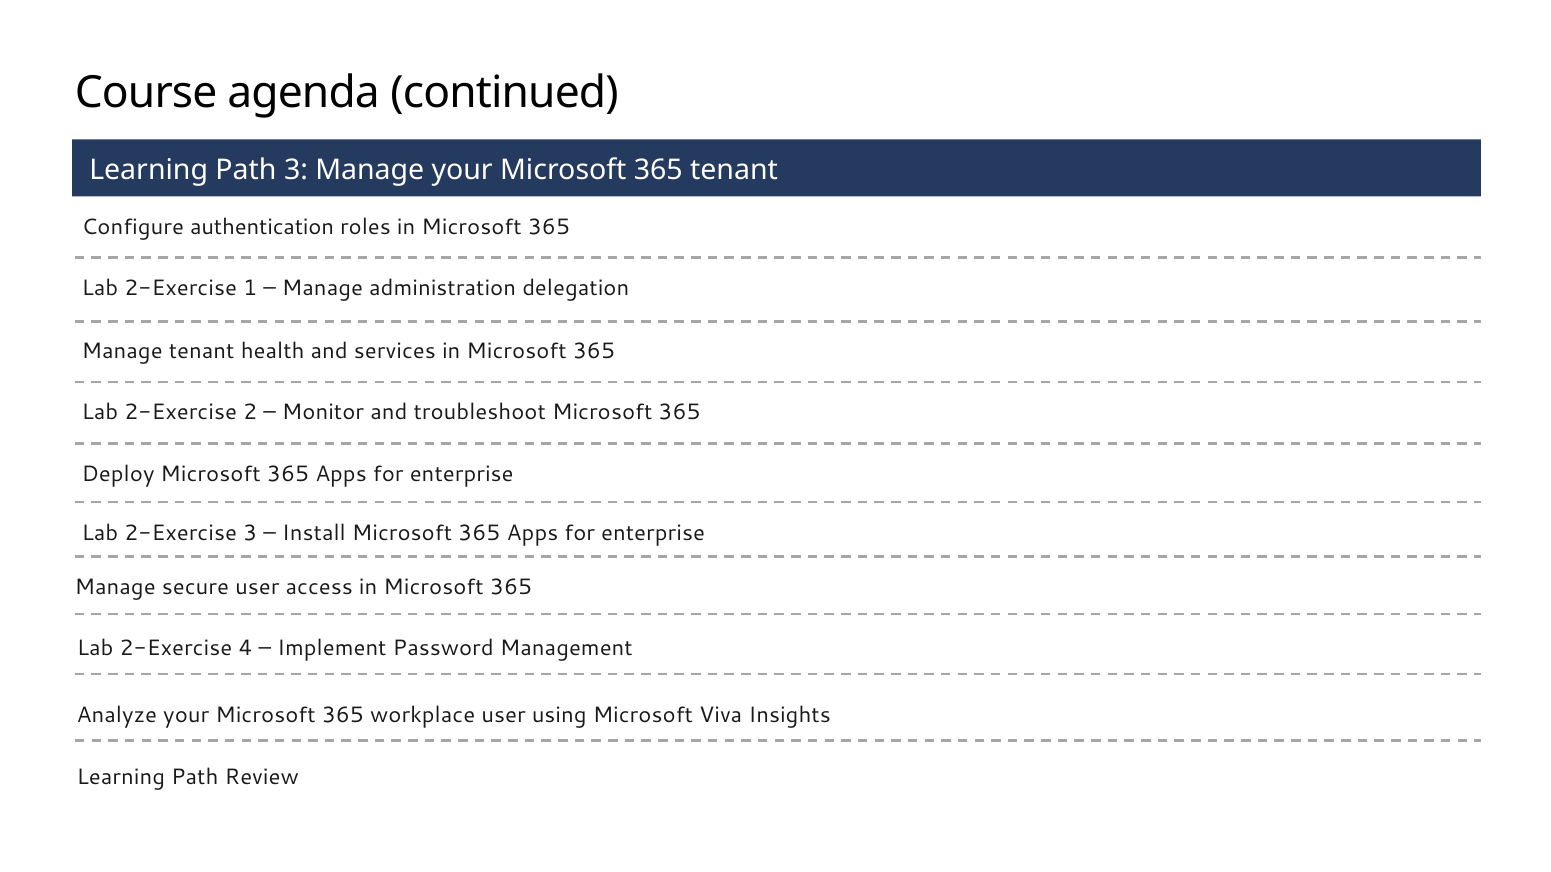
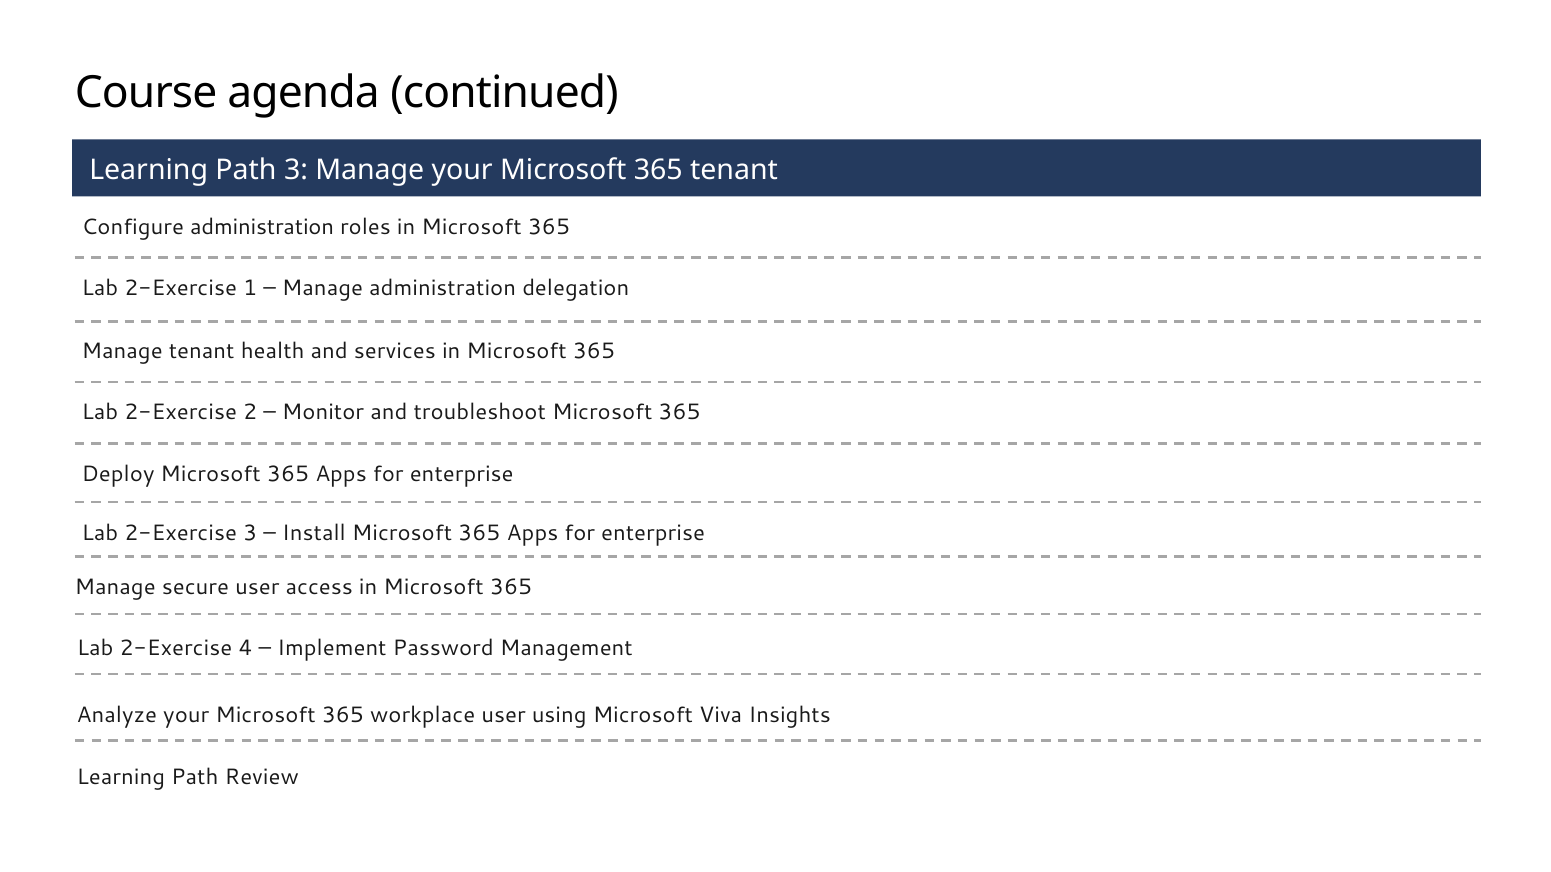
Configure authentication: authentication -> administration
